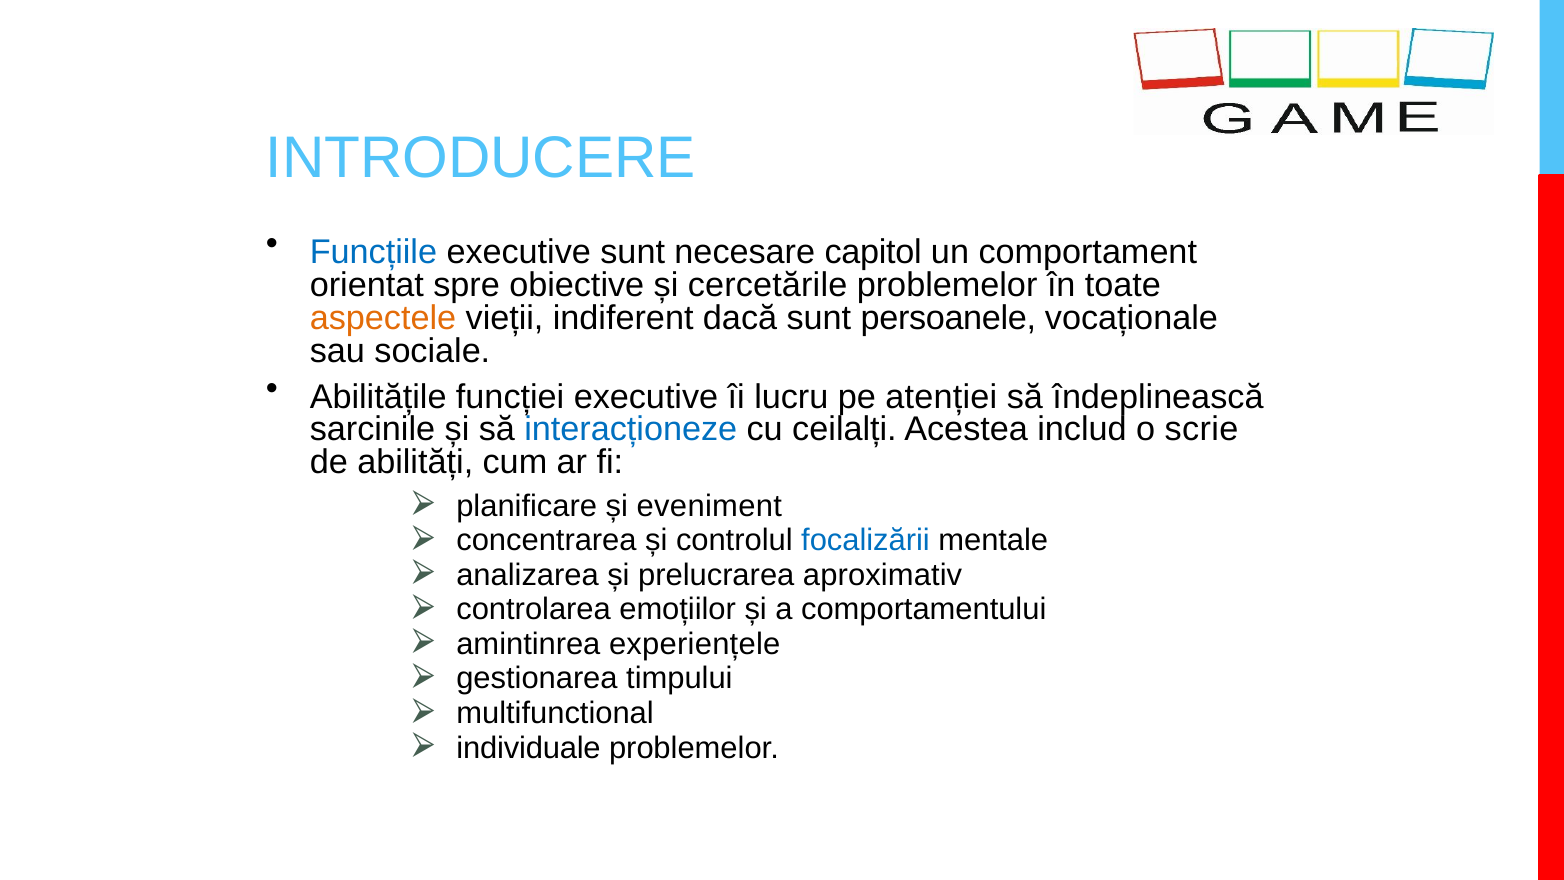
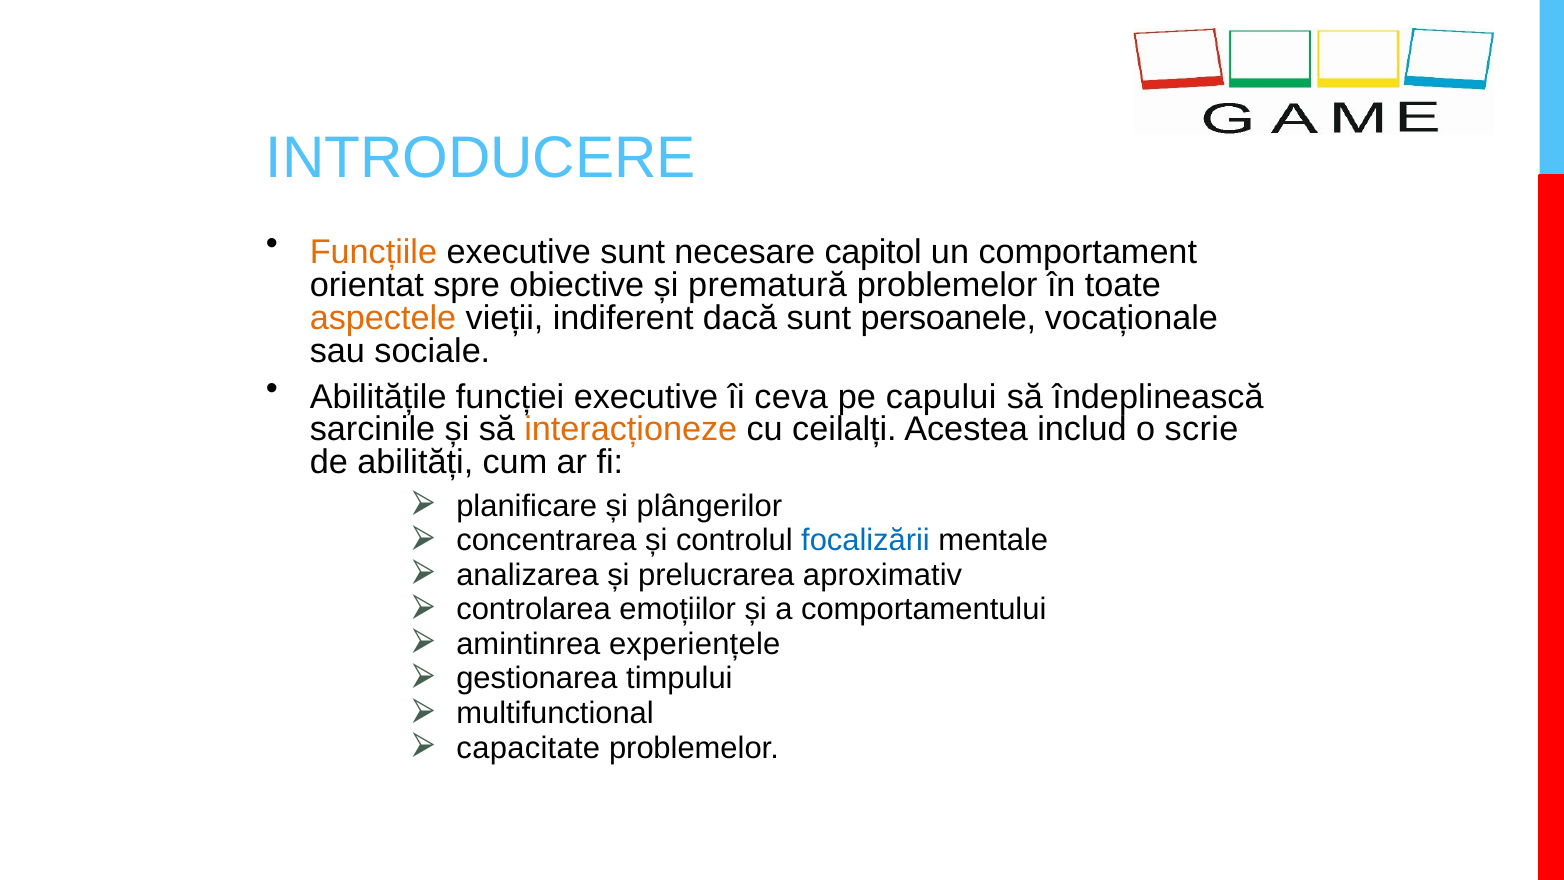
Funcțiile colour: blue -> orange
cercetările: cercetările -> prematură
lucru: lucru -> ceva
atenției: atenției -> capului
interacționeze colour: blue -> orange
eveniment: eveniment -> plângerilor
individuale: individuale -> capacitate
